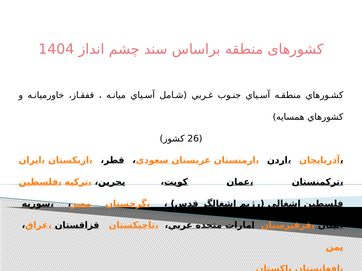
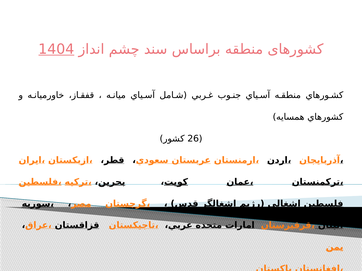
1404 underline: none -> present
